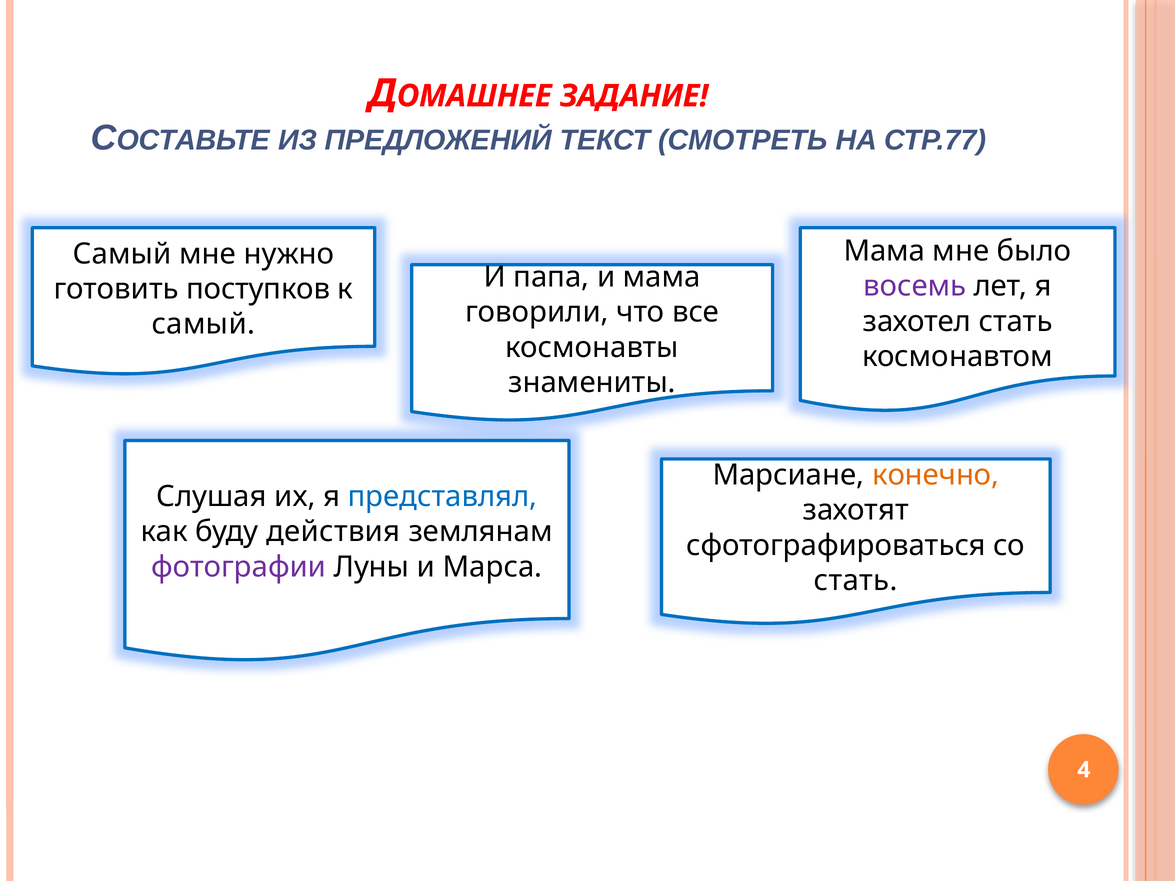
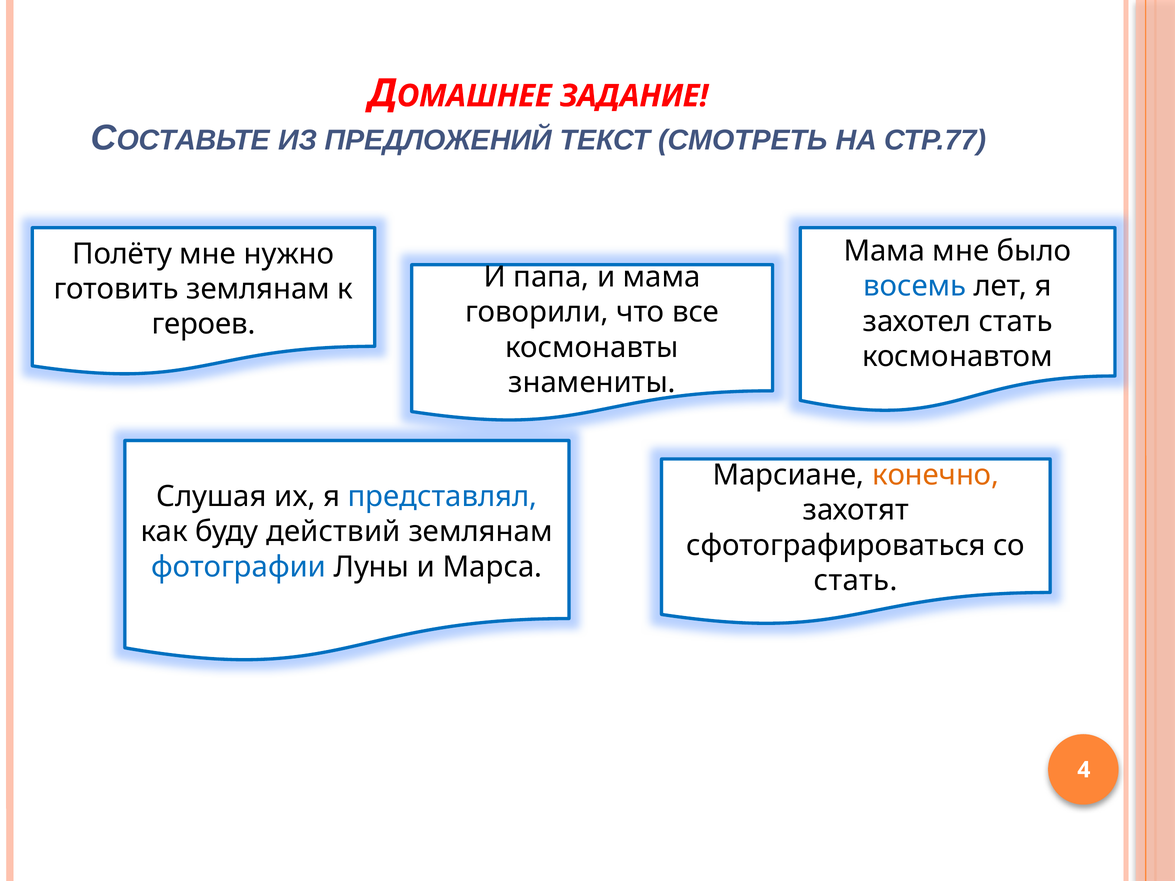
Самый at (122, 254): Самый -> Полёту
восемь colour: purple -> blue
готовить поступков: поступков -> землянам
самый at (203, 324): самый -> героев
действия: действия -> действий
фотографии colour: purple -> blue
